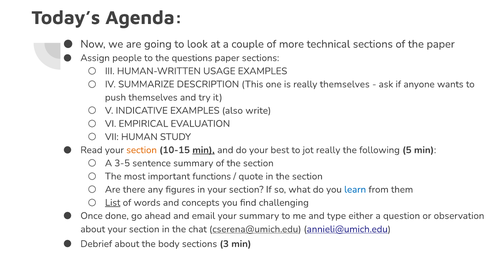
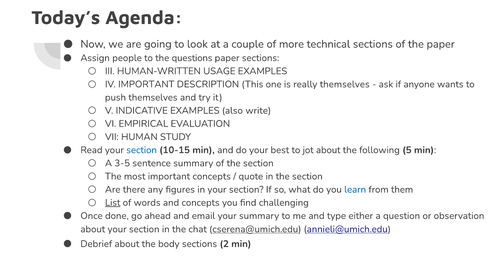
IV SUMMARIZE: SUMMARIZE -> IMPORTANT
section at (142, 150) colour: orange -> blue
min at (204, 150) underline: present -> none
jot really: really -> about
important functions: functions -> concepts
3: 3 -> 2
